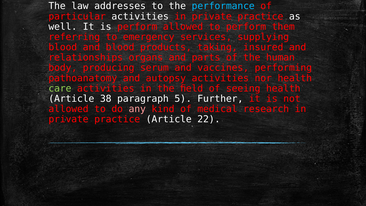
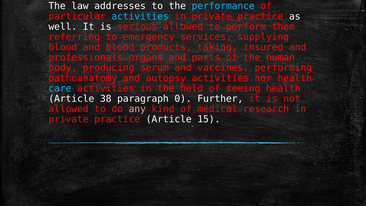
activities at (140, 16) colour: white -> light blue
is perform: perform -> serious
relationships: relationships -> professionals
care colour: light green -> light blue
5: 5 -> 0
22: 22 -> 15
